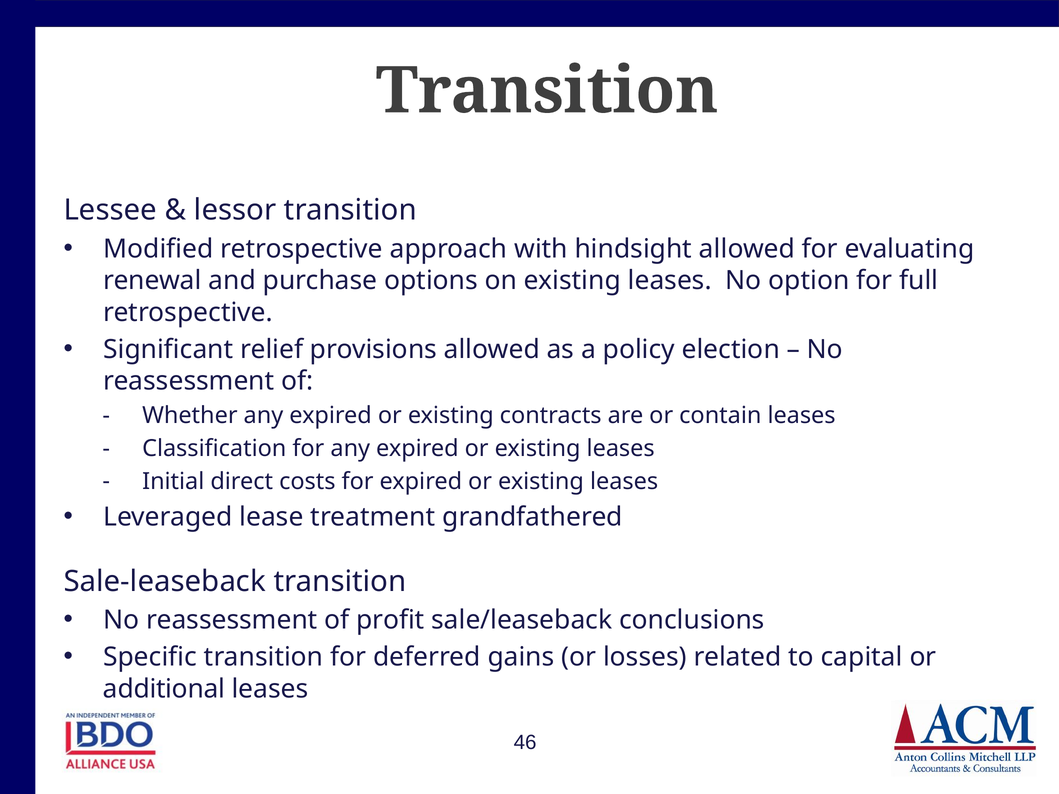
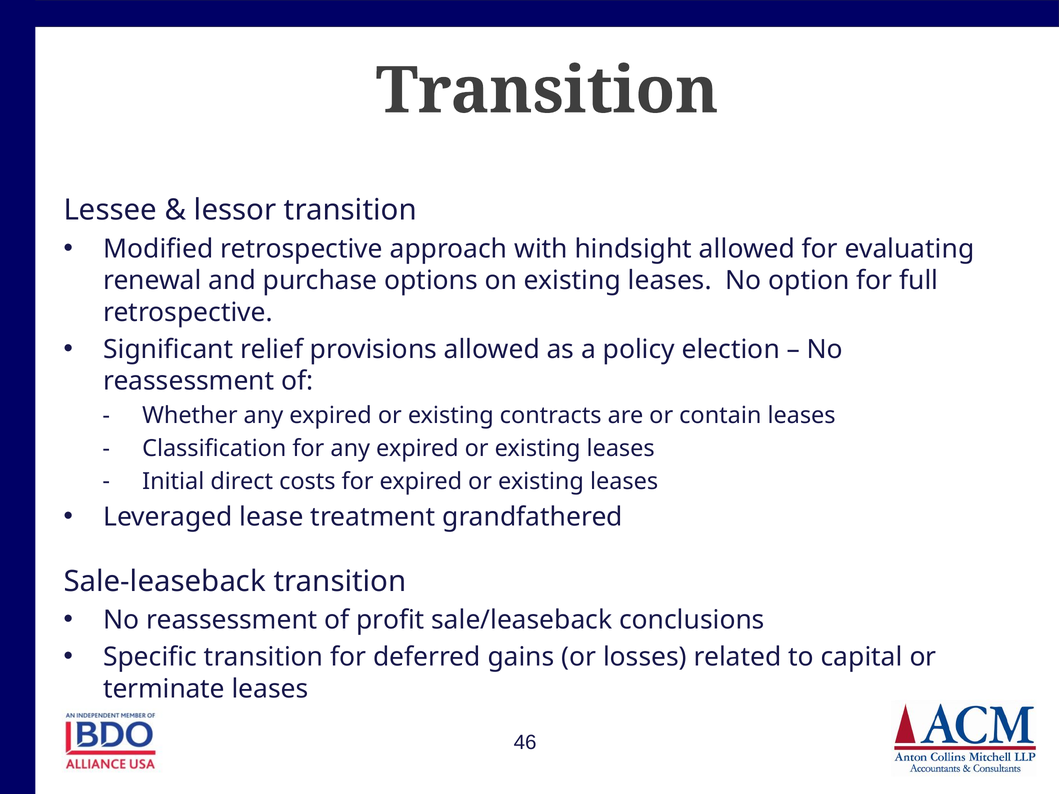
additional: additional -> terminate
